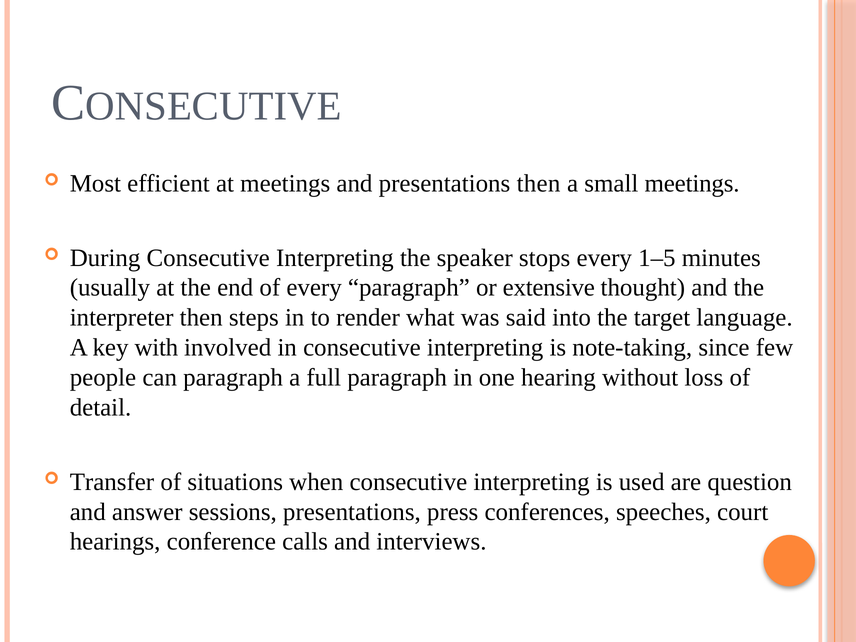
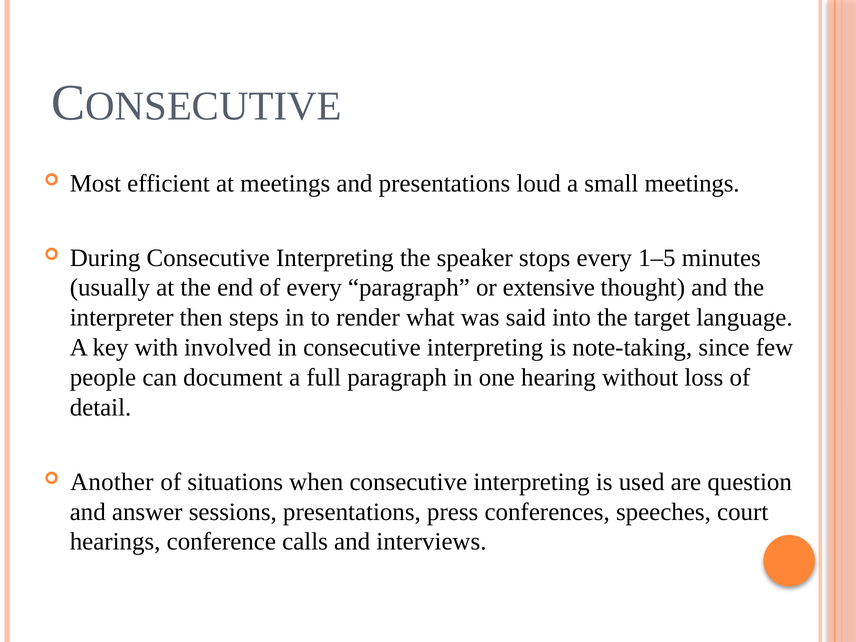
presentations then: then -> loud
can paragraph: paragraph -> document
Transfer: Transfer -> Another
